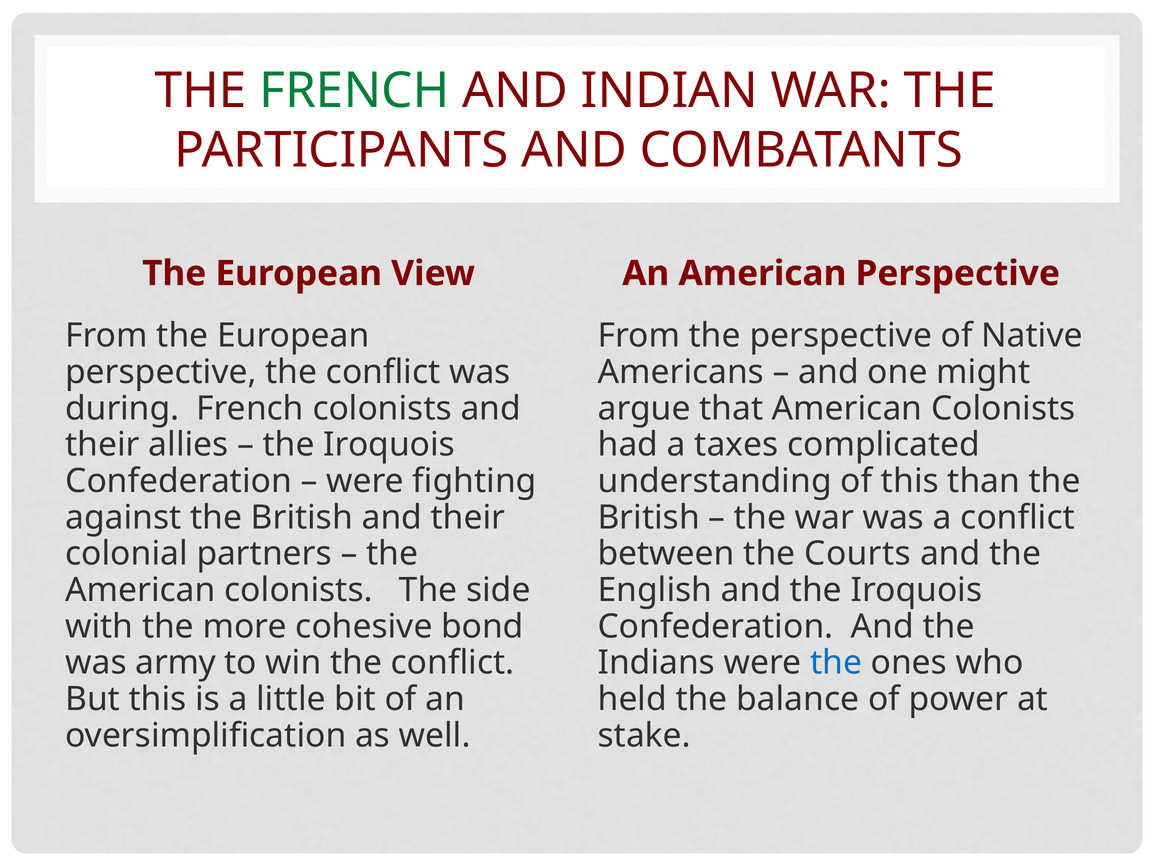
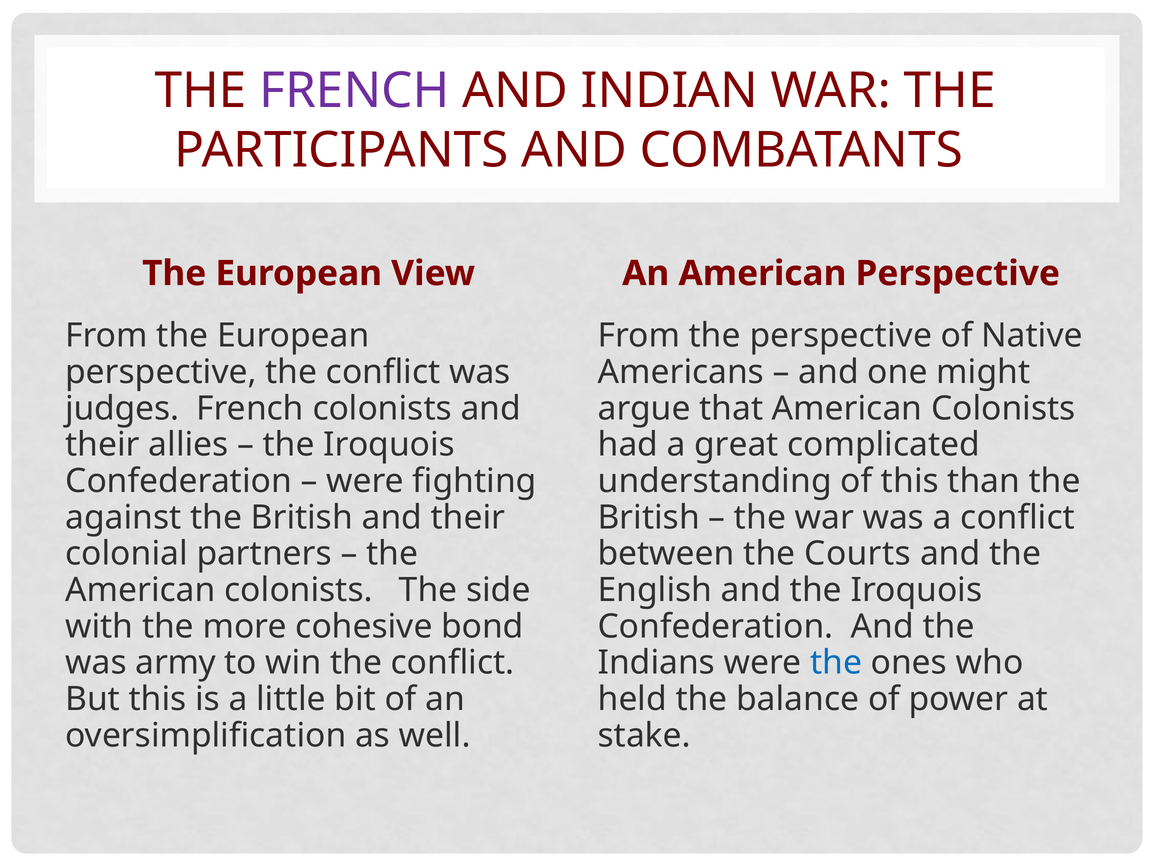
FRENCH at (354, 91) colour: green -> purple
during: during -> judges
taxes: taxes -> great
